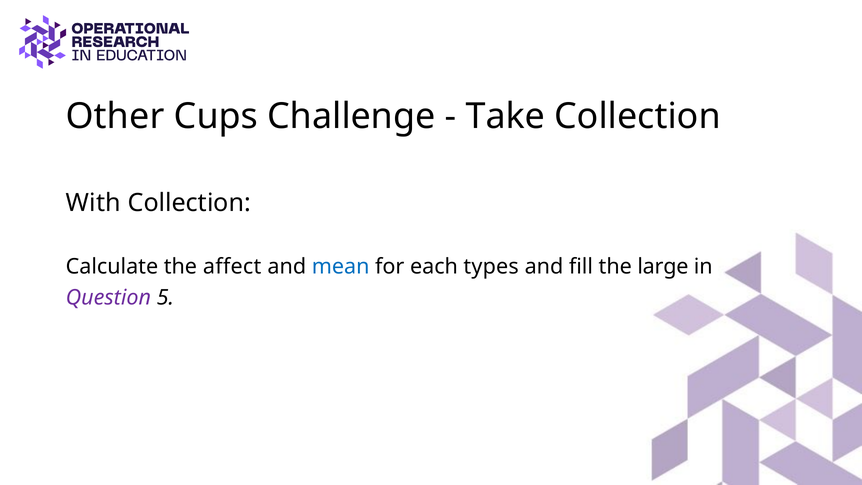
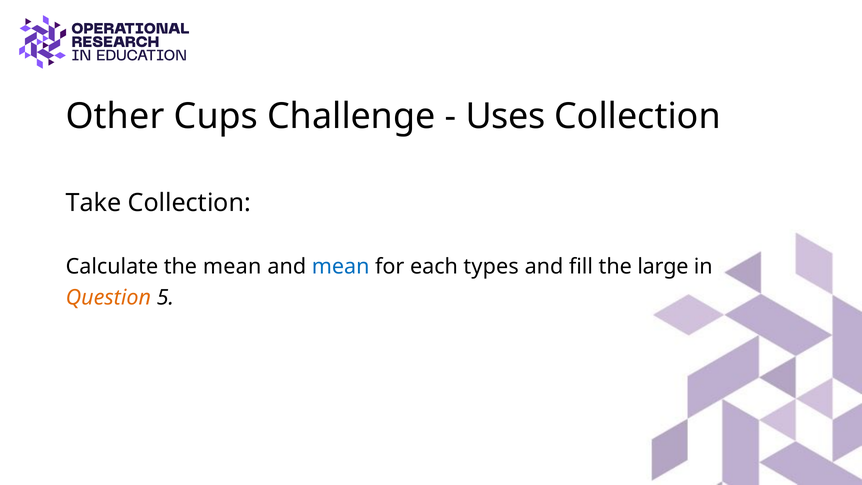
Take: Take -> Uses
With: With -> Take
the affect: affect -> mean
Question colour: purple -> orange
